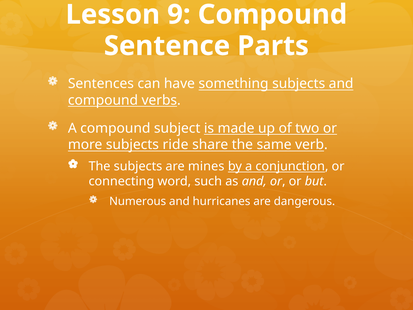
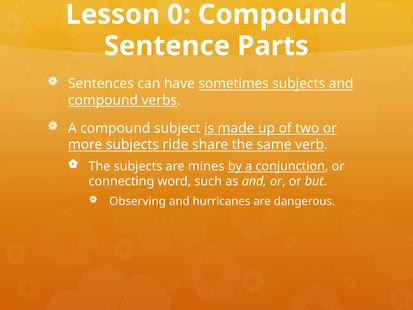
9: 9 -> 0
something: something -> sometimes
Numerous: Numerous -> Observing
